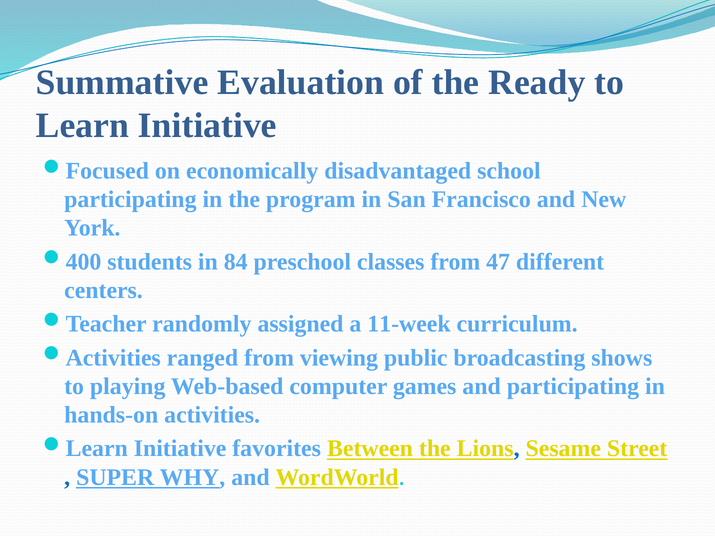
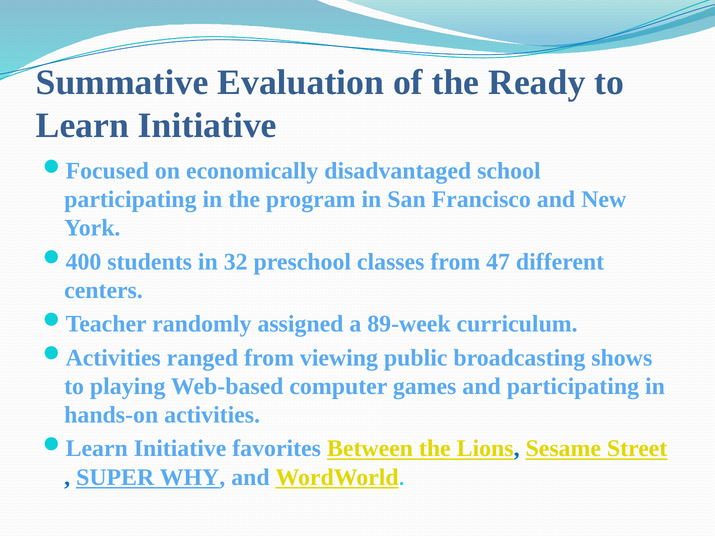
84: 84 -> 32
11-week: 11-week -> 89-week
